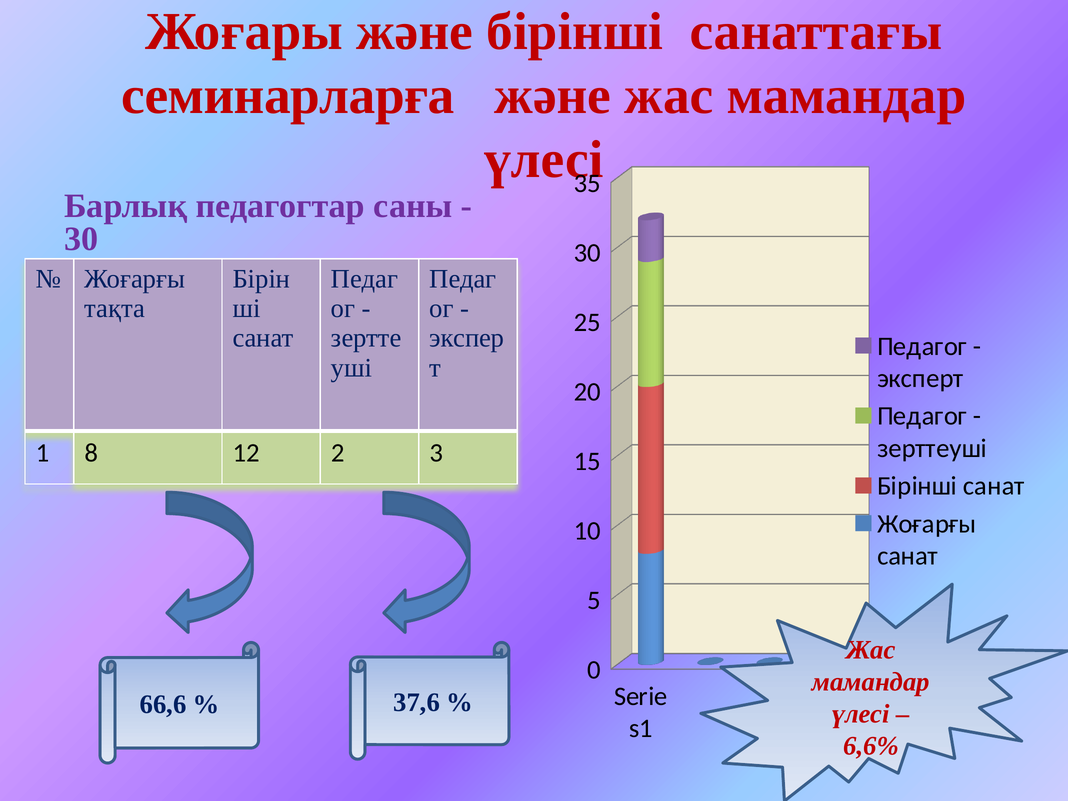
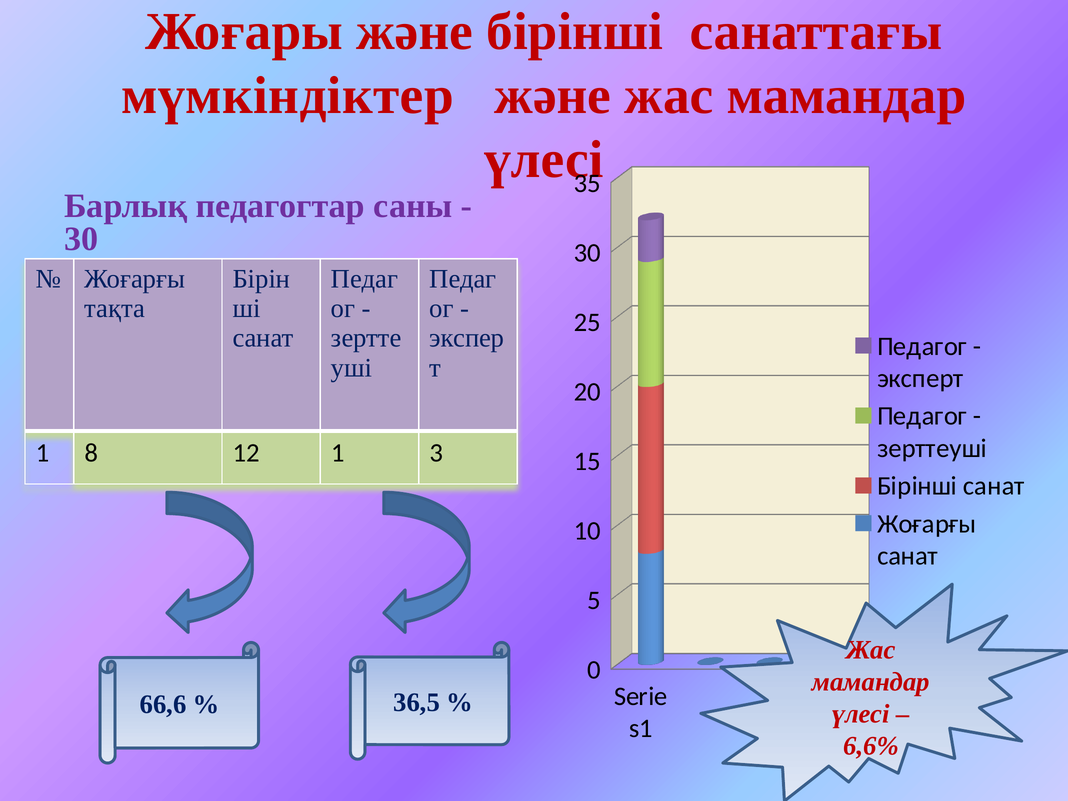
семинарларға: семинарларға -> мүмкіндіктер
12 2: 2 -> 1
37,6: 37,6 -> 36,5
